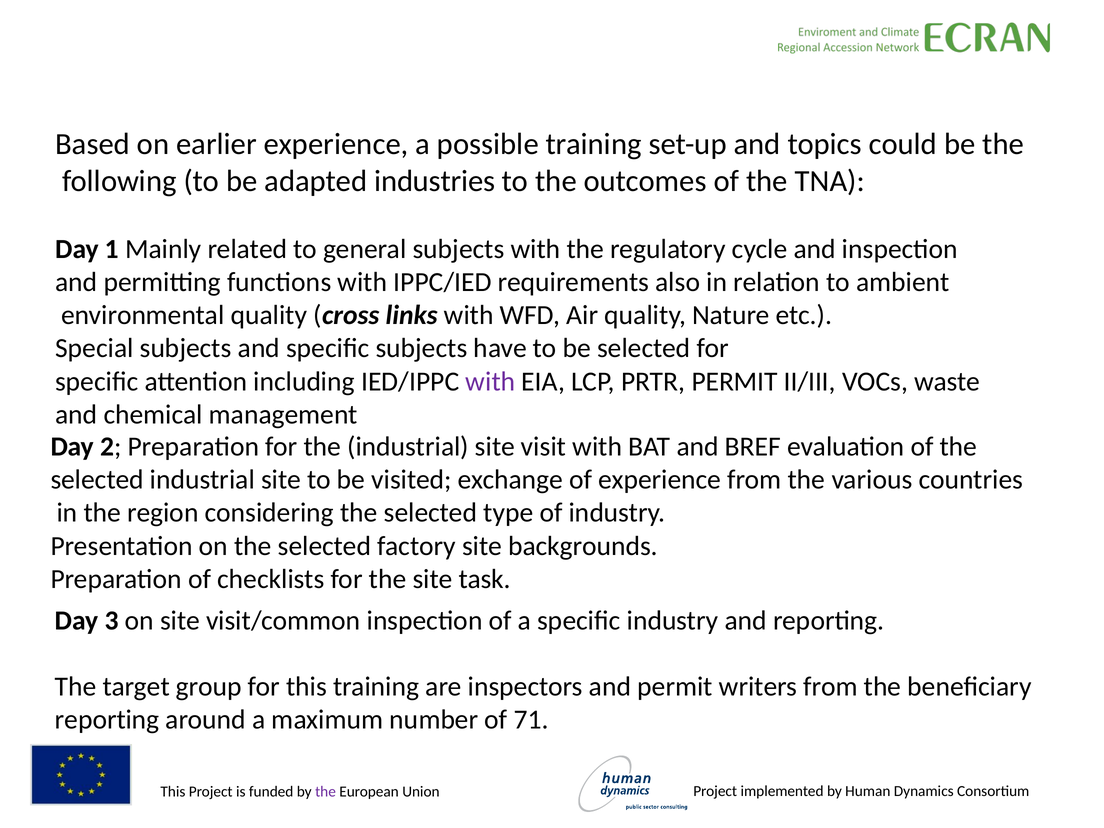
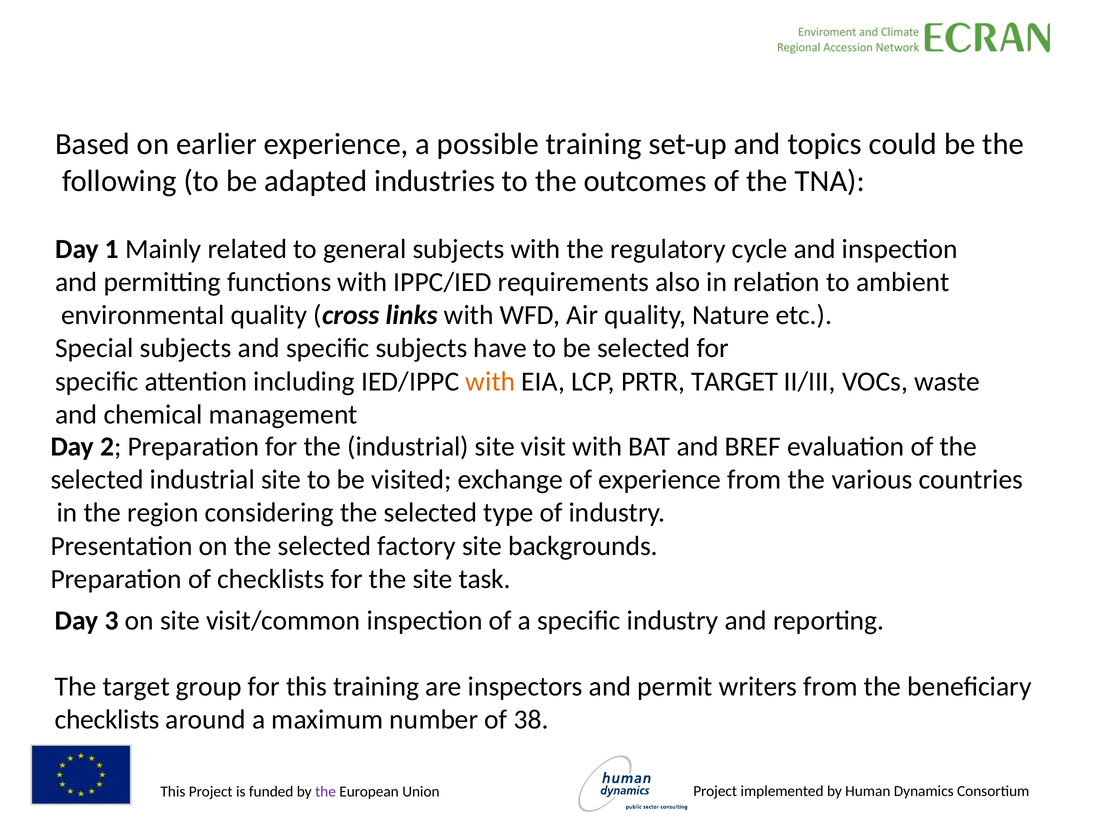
with at (490, 382) colour: purple -> orange
PRTR PERMIT: PERMIT -> TARGET
reporting at (107, 720): reporting -> checklists
71: 71 -> 38
